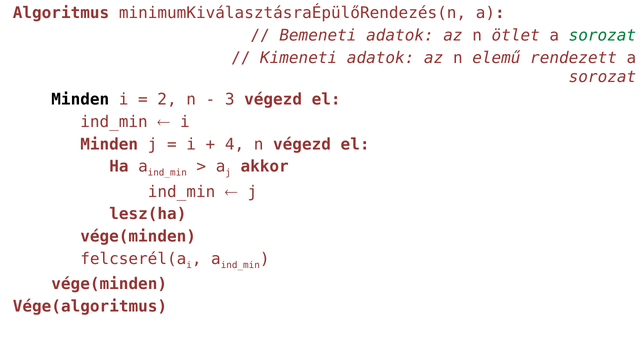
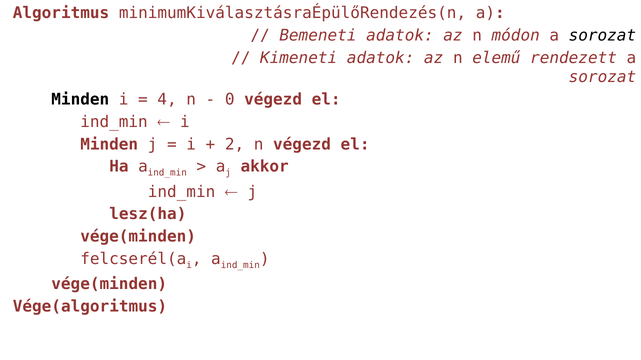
ötlet: ötlet -> módon
sorozat at (602, 36) colour: green -> black
2: 2 -> 4
3: 3 -> 0
4: 4 -> 2
